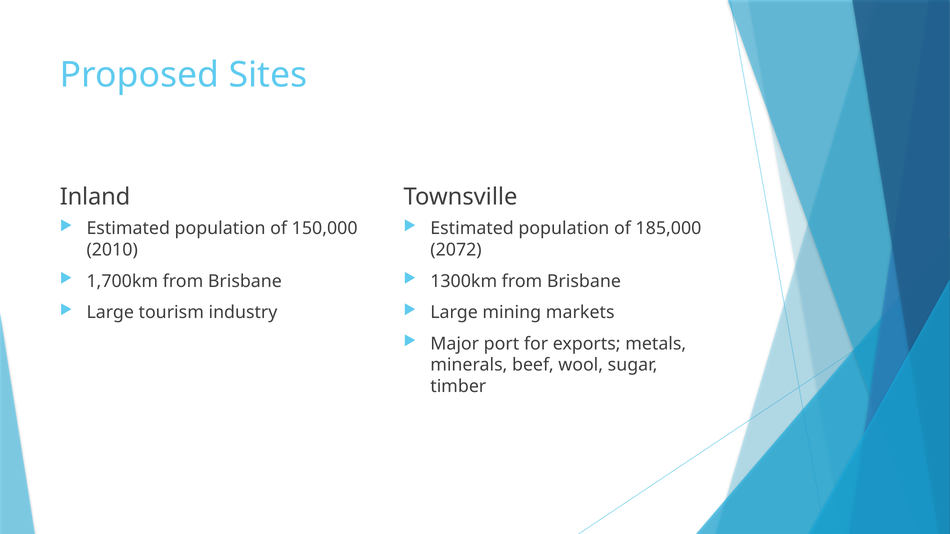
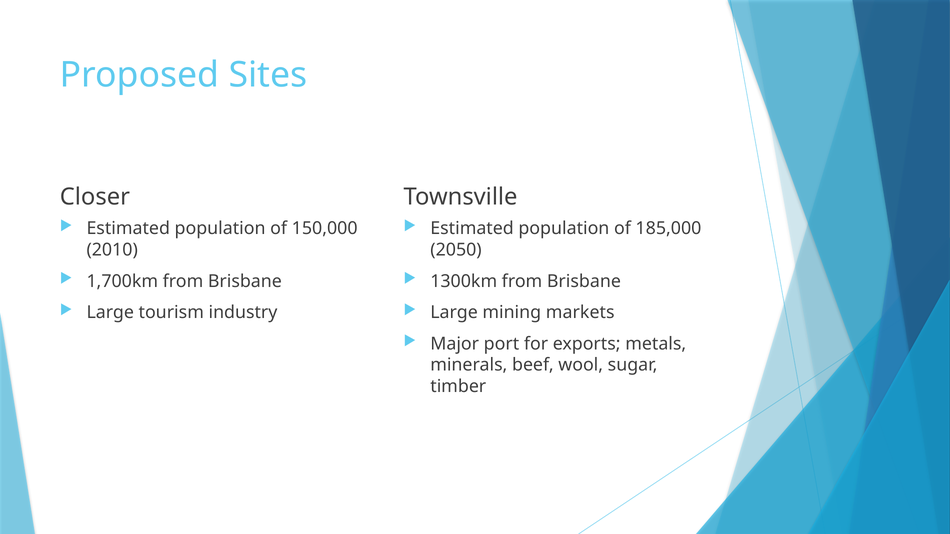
Inland: Inland -> Closer
2072: 2072 -> 2050
